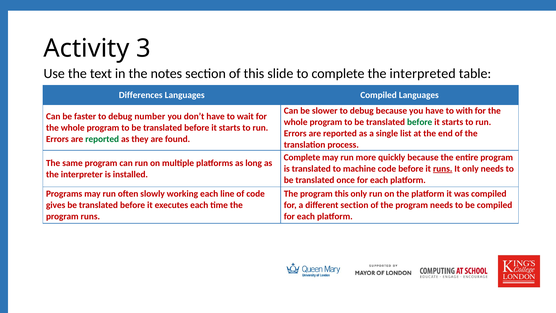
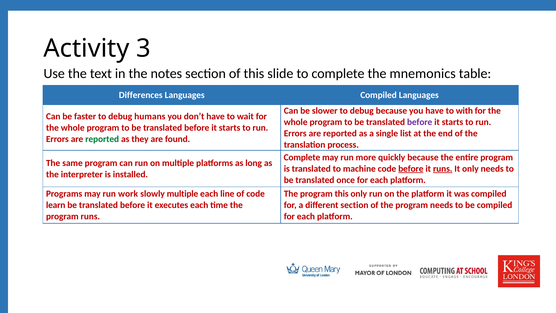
interpreted: interpreted -> mnemonics
number: number -> humans
before at (420, 122) colour: green -> purple
before at (411, 169) underline: none -> present
often: often -> work
slowly working: working -> multiple
gives: gives -> learn
